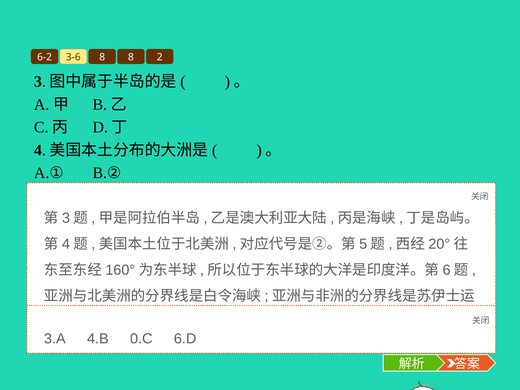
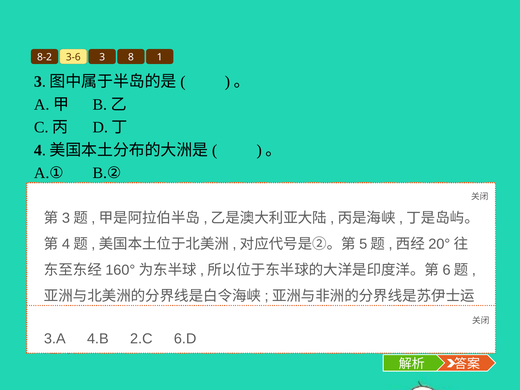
6-2: 6-2 -> 8-2
3-6 8: 8 -> 3
2: 2 -> 1
0.C: 0.C -> 2.C
